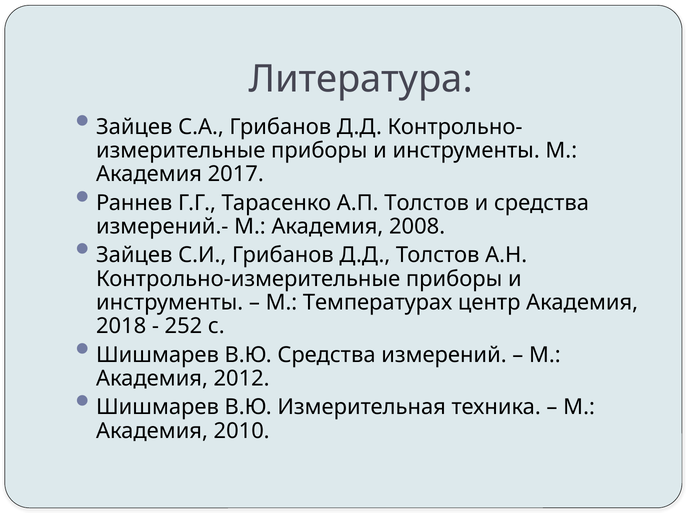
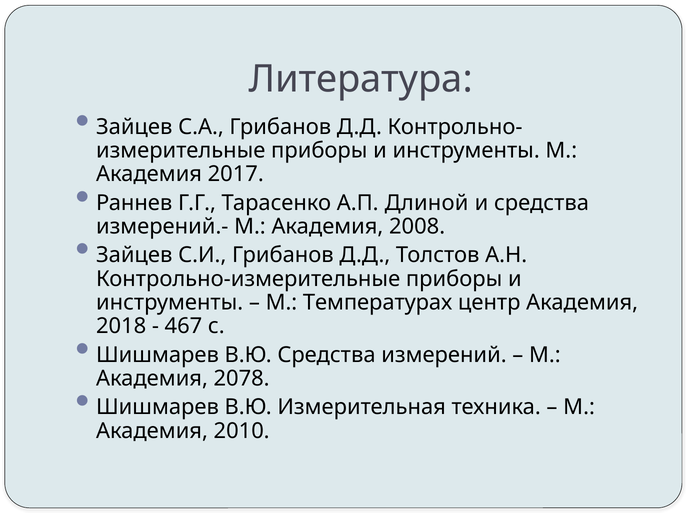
А.П Толстов: Толстов -> Длиной
252: 252 -> 467
2012: 2012 -> 2078
